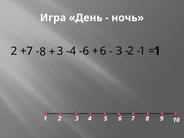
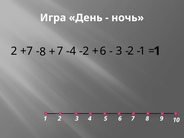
3 at (60, 51): 3 -> 7
6 at (86, 51): 6 -> 2
